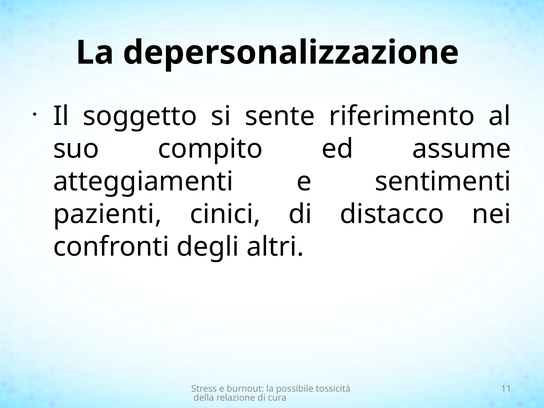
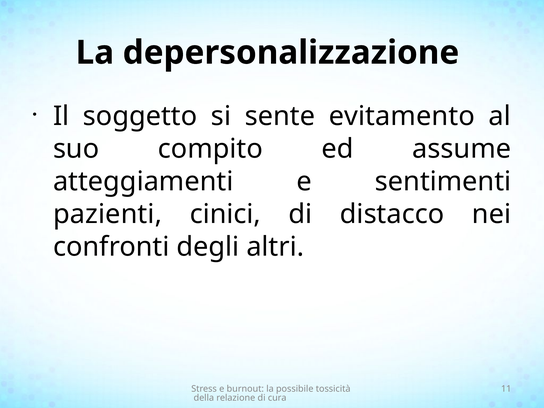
riferimento: riferimento -> evitamento
